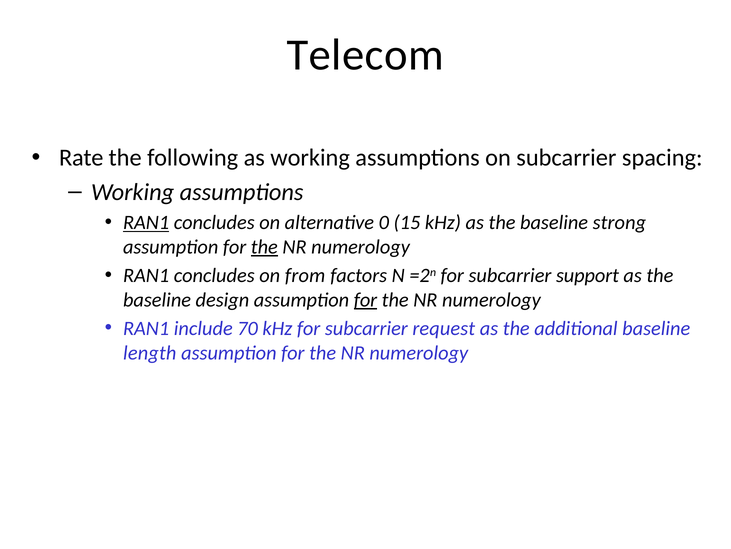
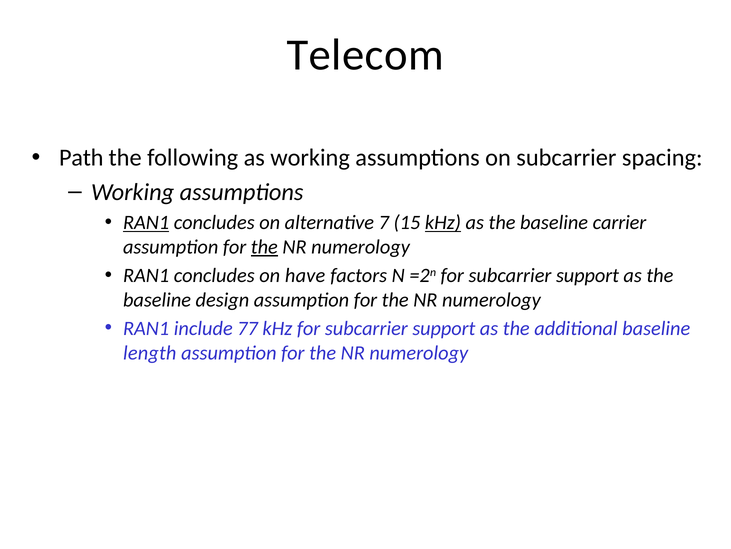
Rate: Rate -> Path
0: 0 -> 7
kHz at (443, 222) underline: none -> present
strong: strong -> carrier
from: from -> have
for at (365, 300) underline: present -> none
70: 70 -> 77
kHz for subcarrier request: request -> support
